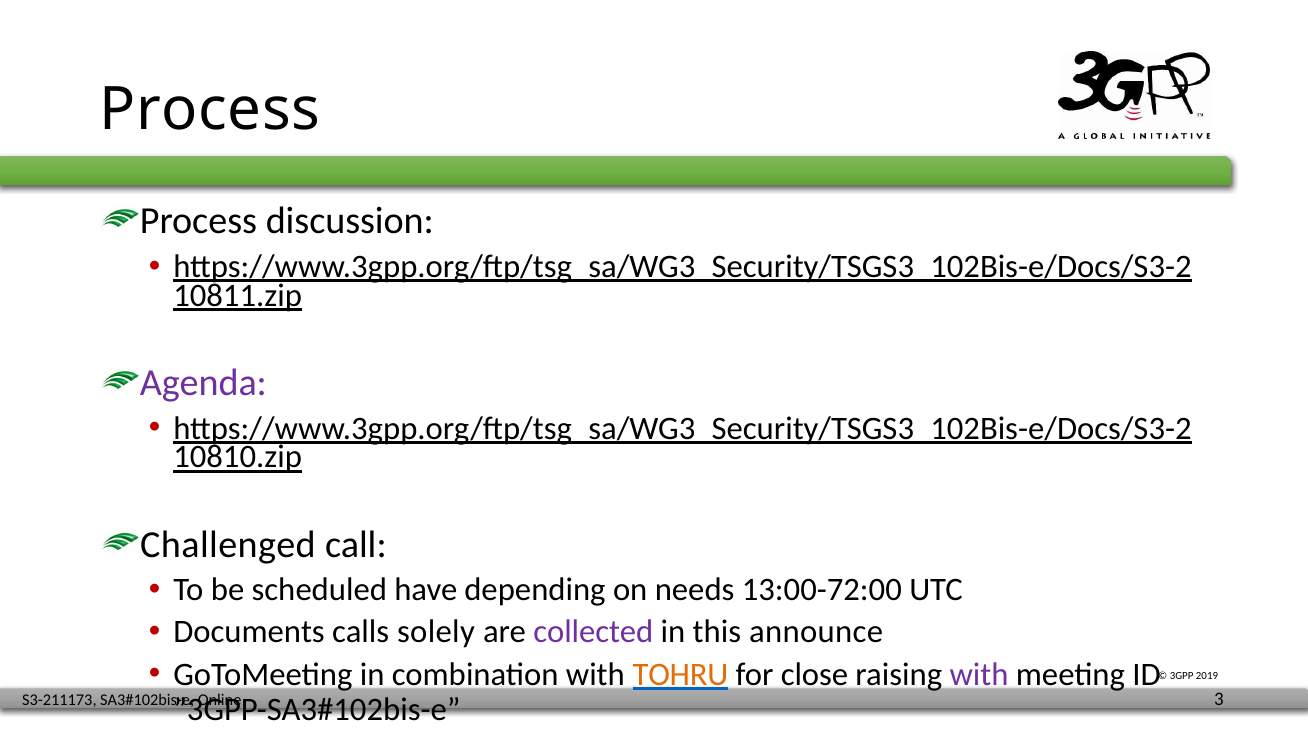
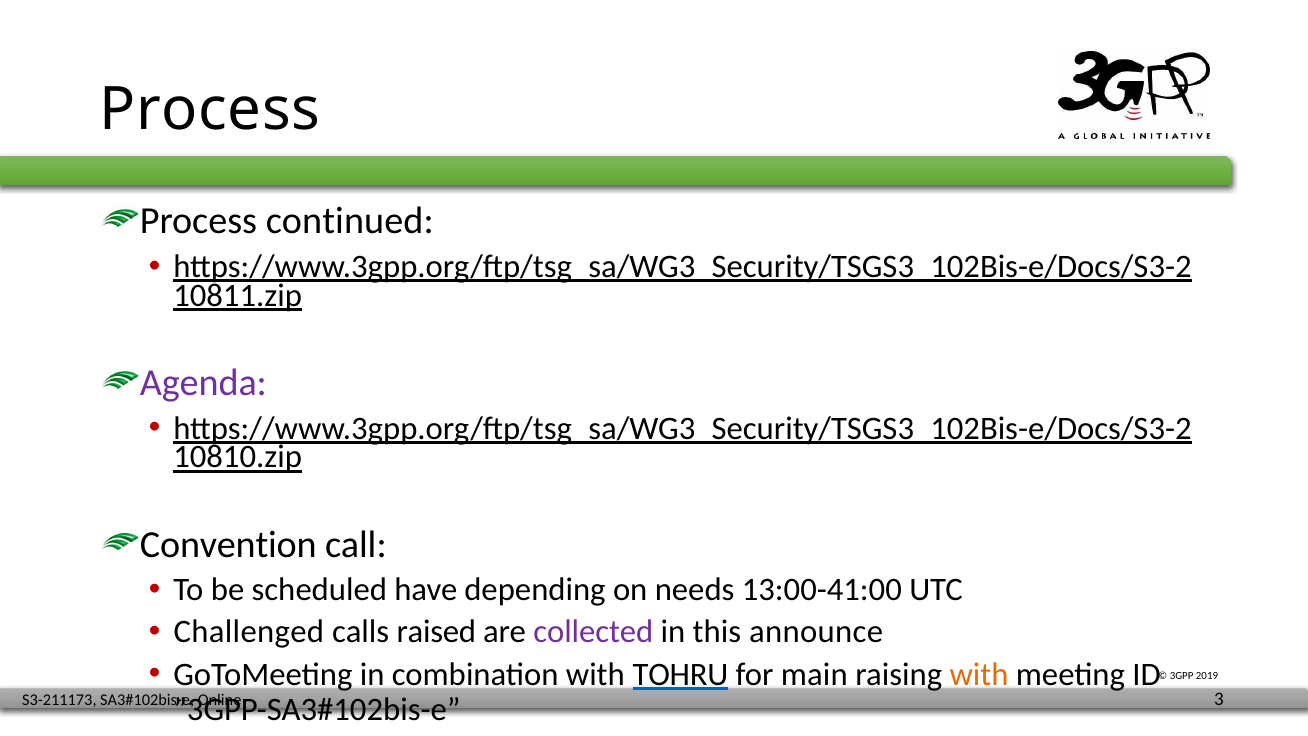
discussion: discussion -> continued
Challenged: Challenged -> Convention
13:00-72:00: 13:00-72:00 -> 13:00-41:00
Documents: Documents -> Challenged
solely: solely -> raised
TOHRU colour: orange -> black
close: close -> main
with at (979, 674) colour: purple -> orange
